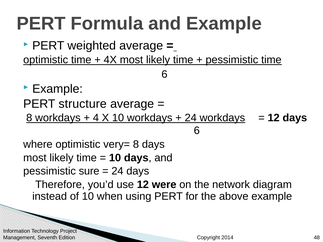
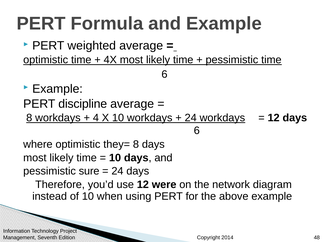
structure: structure -> discipline
very=: very= -> they=
